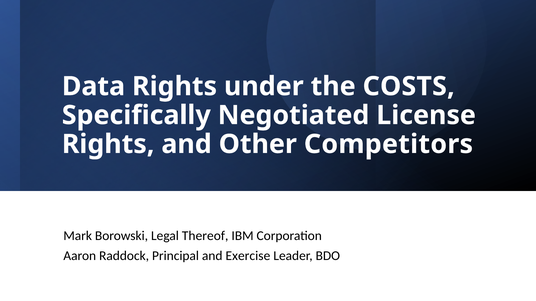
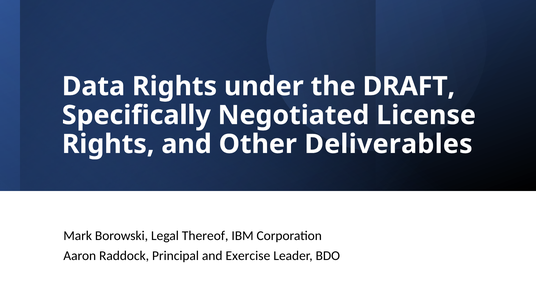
COSTS: COSTS -> DRAFT
Competitors: Competitors -> Deliverables
